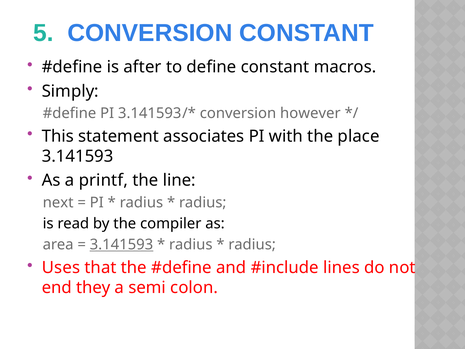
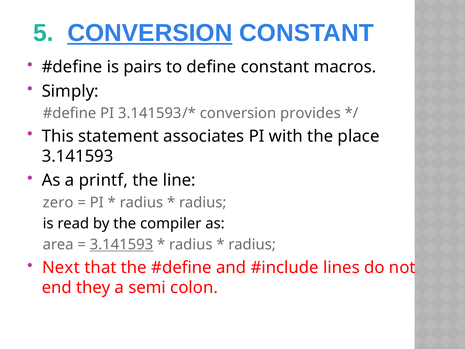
CONVERSION at (150, 33) underline: none -> present
after: after -> pairs
however: however -> provides
next: next -> zero
Uses: Uses -> Next
